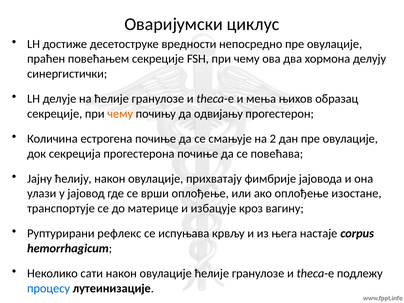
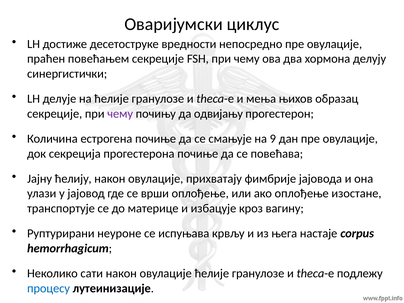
чему at (120, 114) colour: orange -> purple
2: 2 -> 9
рефлекс: рефлекс -> неуроне
